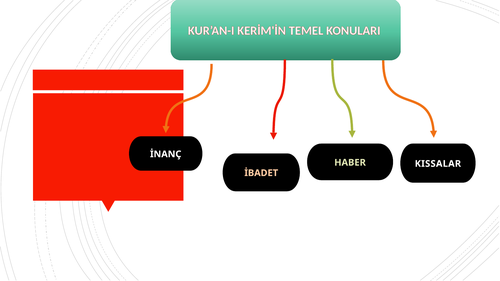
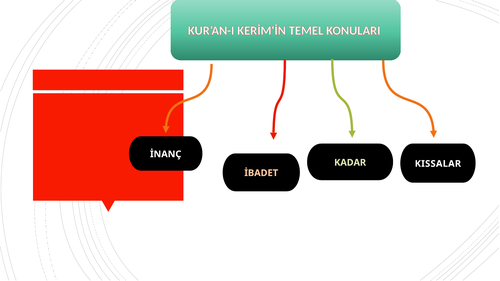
HABER: HABER -> KADAR
